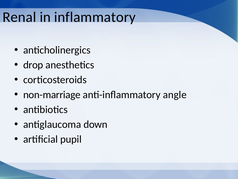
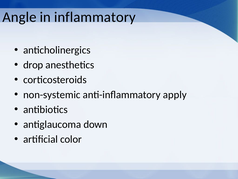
Renal: Renal -> Angle
non-marriage: non-marriage -> non-systemic
angle: angle -> apply
pupil: pupil -> color
